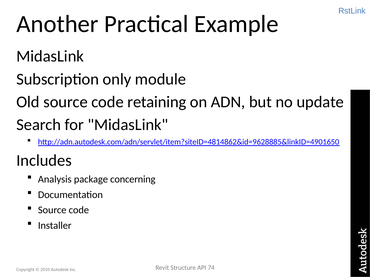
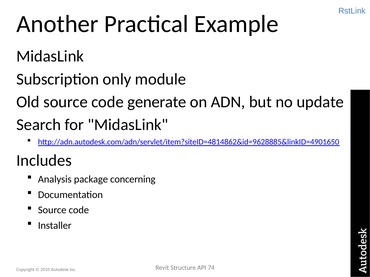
retaining: retaining -> generate
